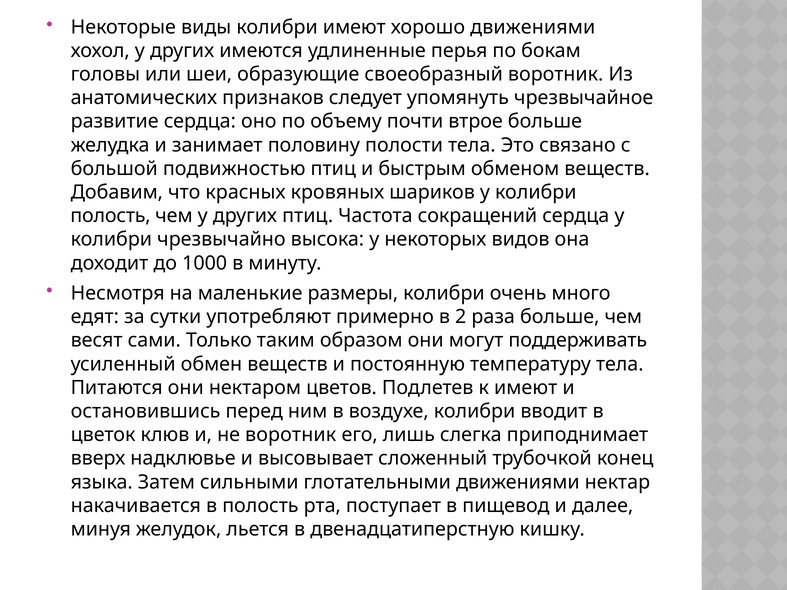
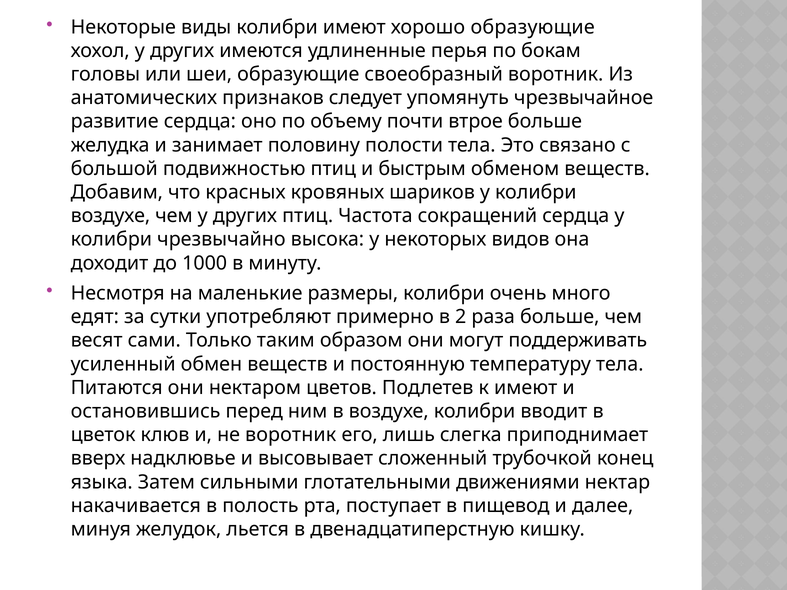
хорошо движениями: движениями -> образующие
полость at (110, 216): полость -> воздухе
